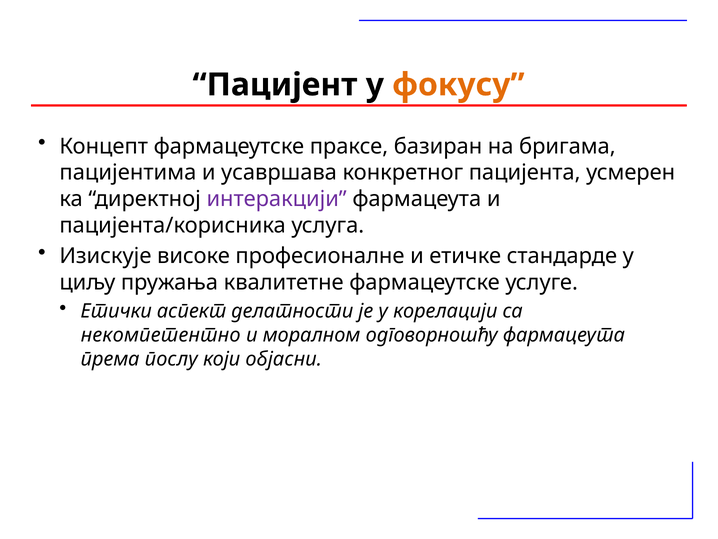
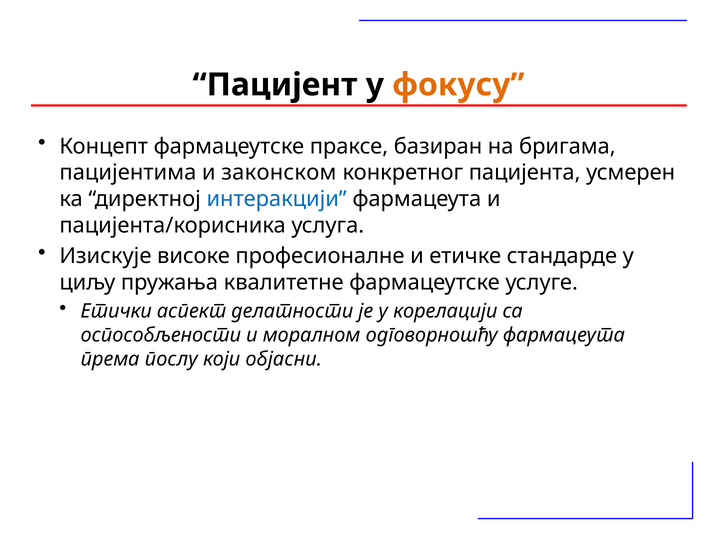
усавршава: усавршава -> законском
интеракцији colour: purple -> blue
некомпетентно: некомпетентно -> оспособљености
